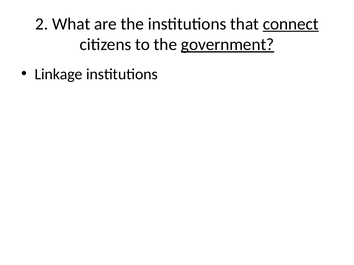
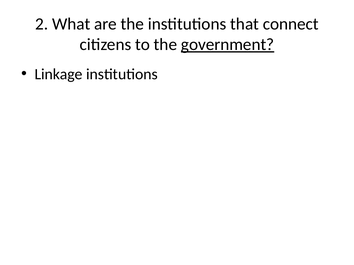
connect underline: present -> none
